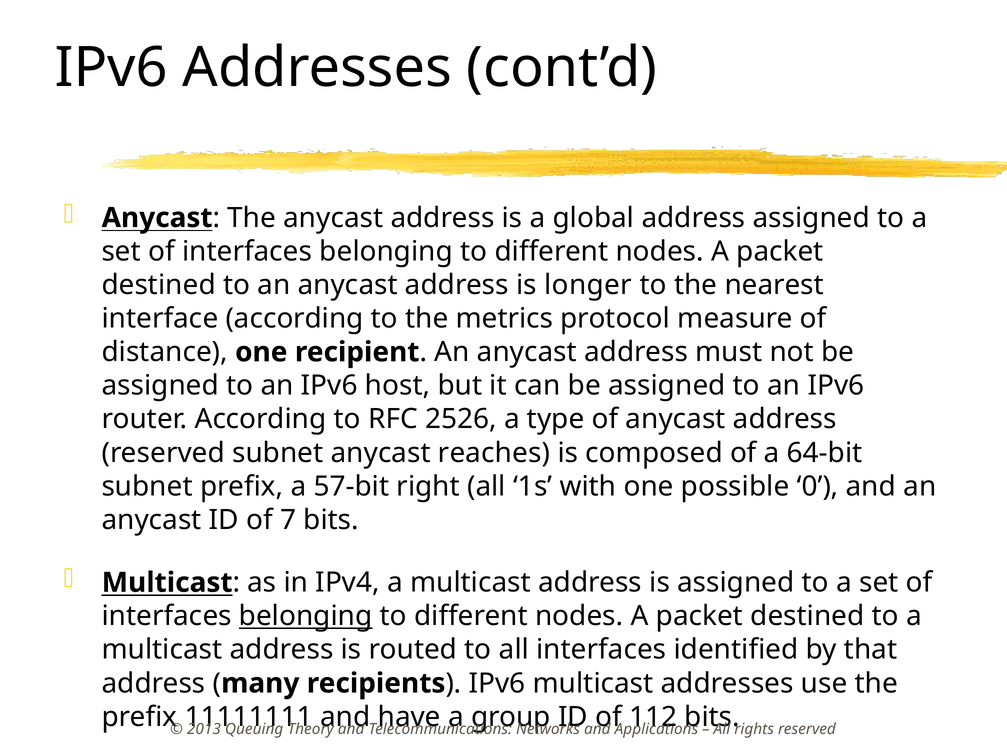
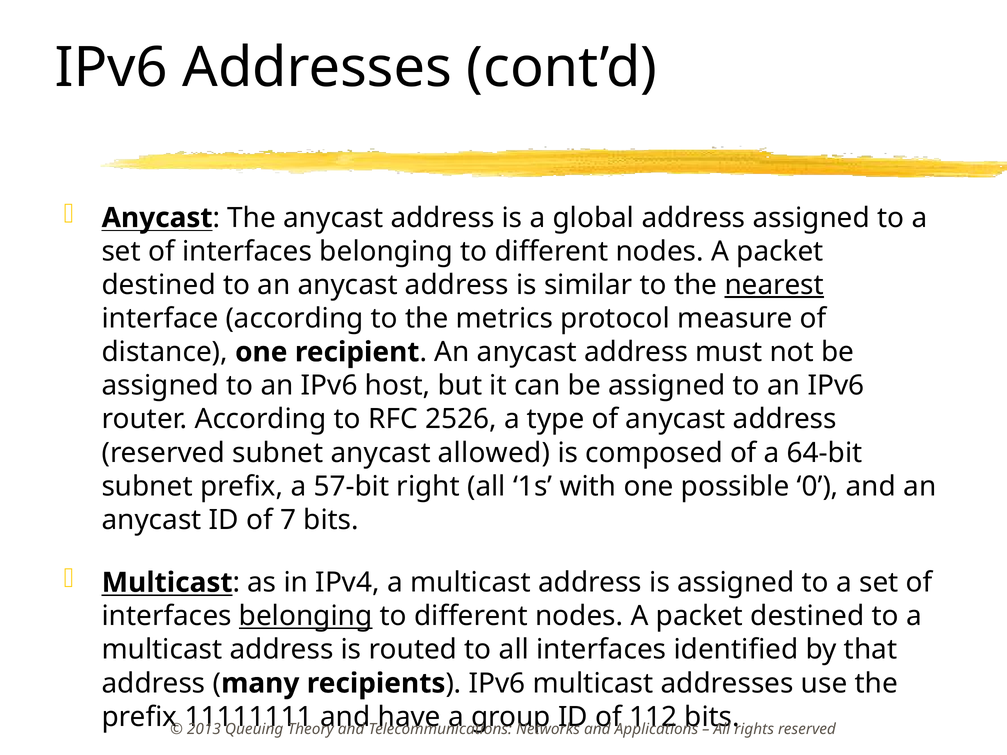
longer: longer -> similar
nearest underline: none -> present
reaches: reaches -> allowed
